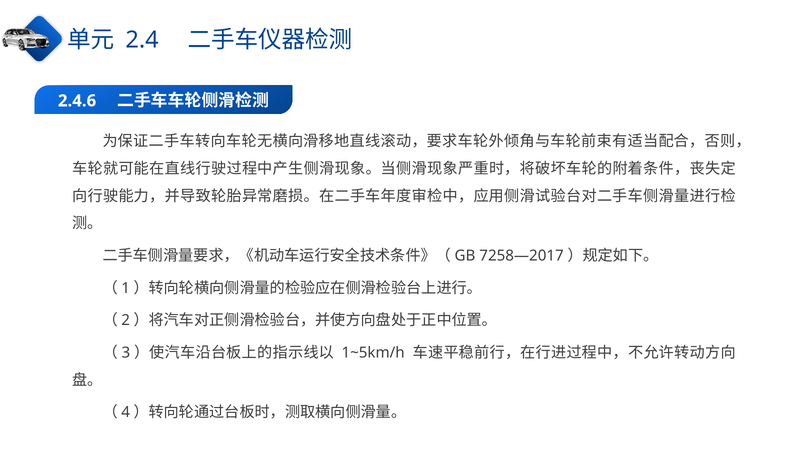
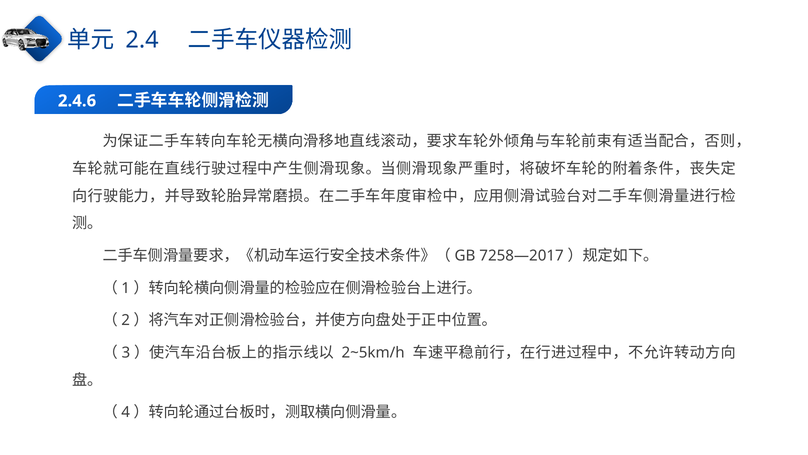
1~5km/h: 1~5km/h -> 2~5km/h
